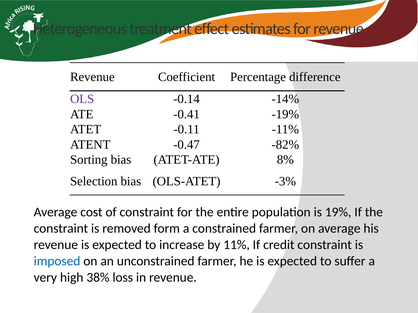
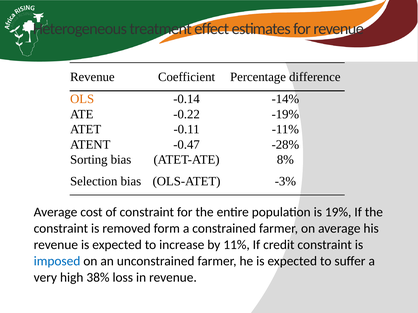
OLS colour: purple -> orange
-0.41: -0.41 -> -0.22
-82%: -82% -> -28%
